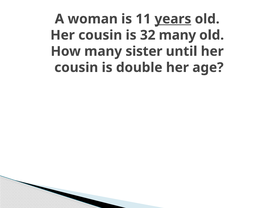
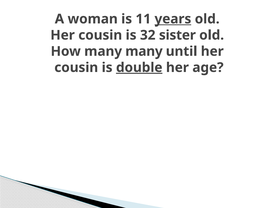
32 many: many -> sister
many sister: sister -> many
double underline: none -> present
